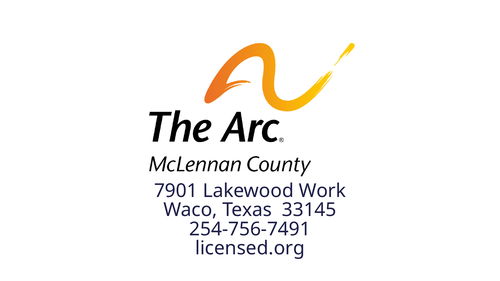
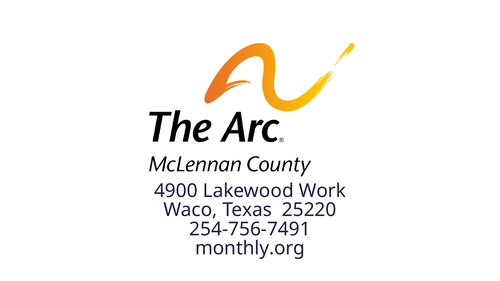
7901: 7901 -> 4900
33145: 33145 -> 25220
licensed.org: licensed.org -> monthly.org
